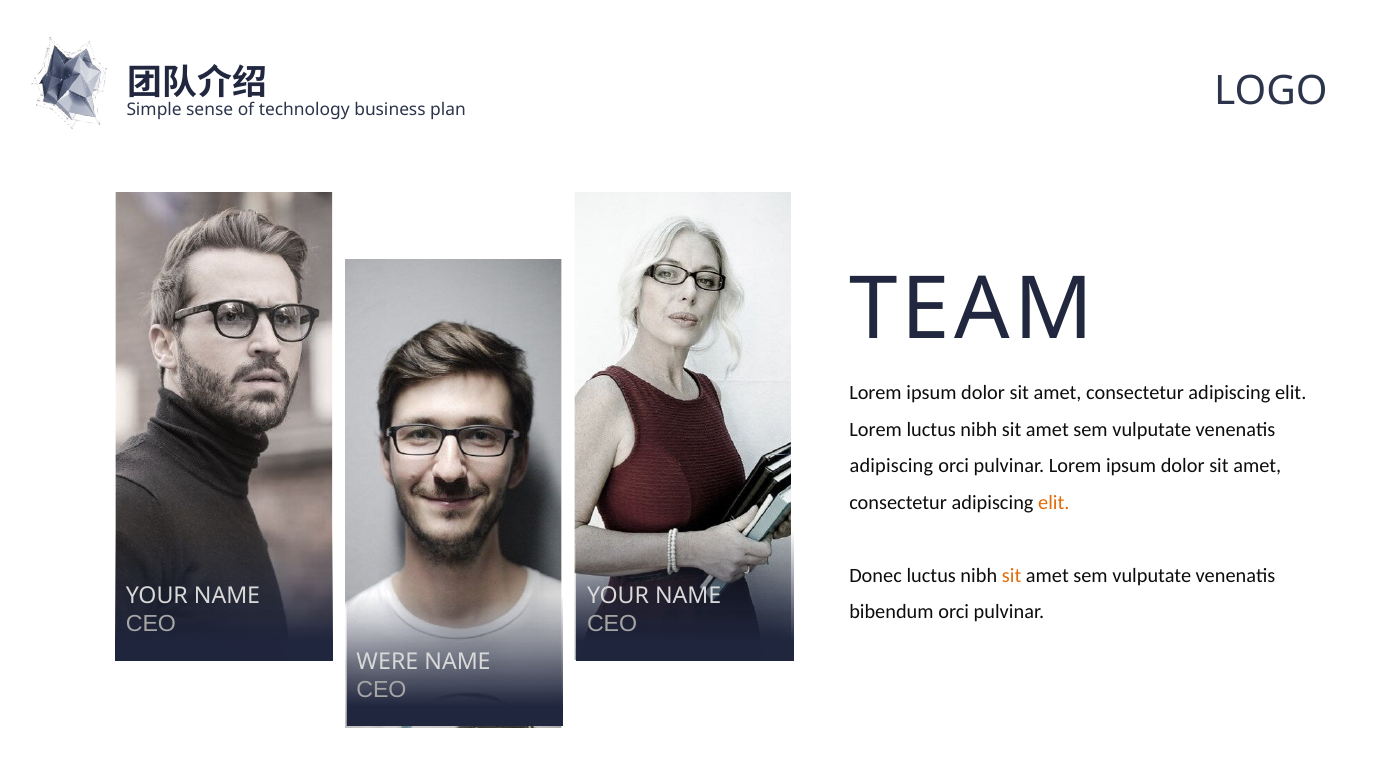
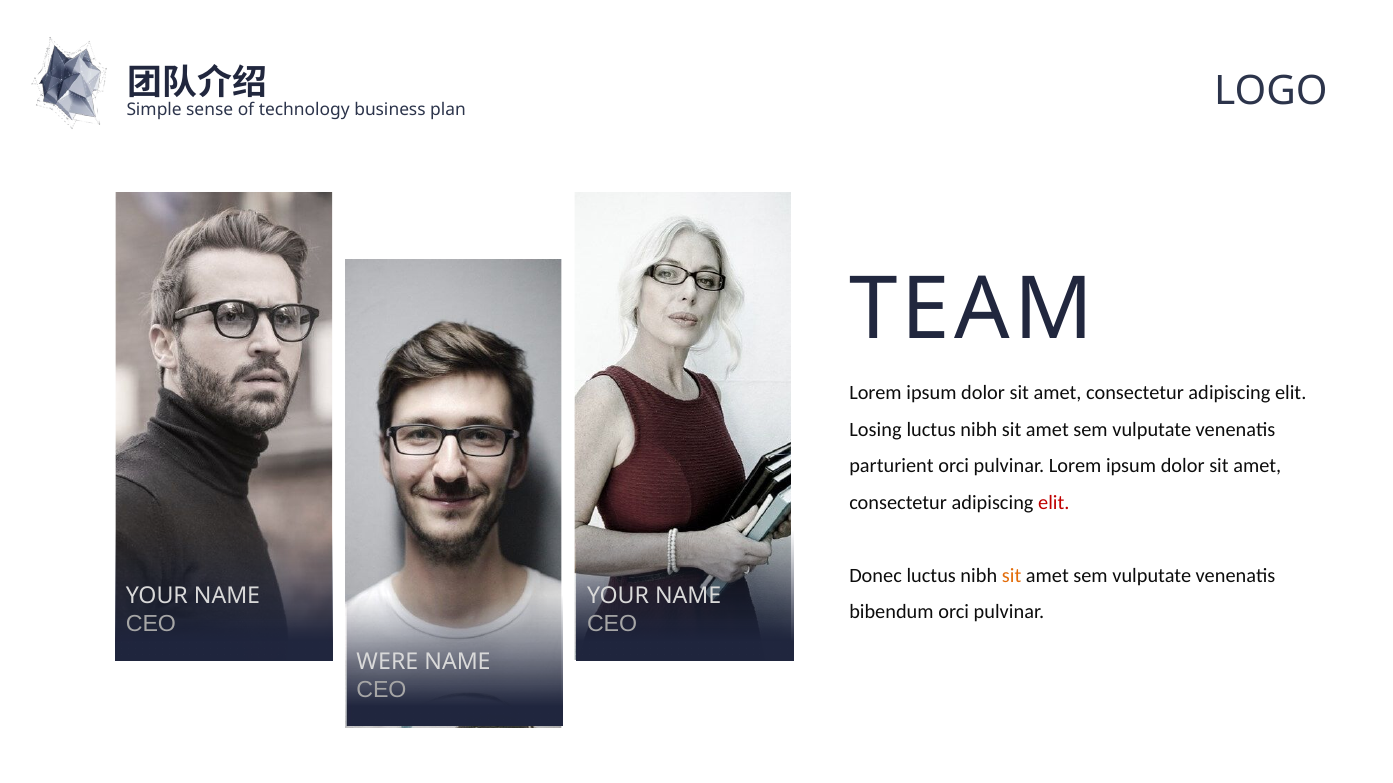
Lorem at (876, 430): Lorem -> Losing
adipiscing at (891, 466): adipiscing -> parturient
elit at (1054, 503) colour: orange -> red
